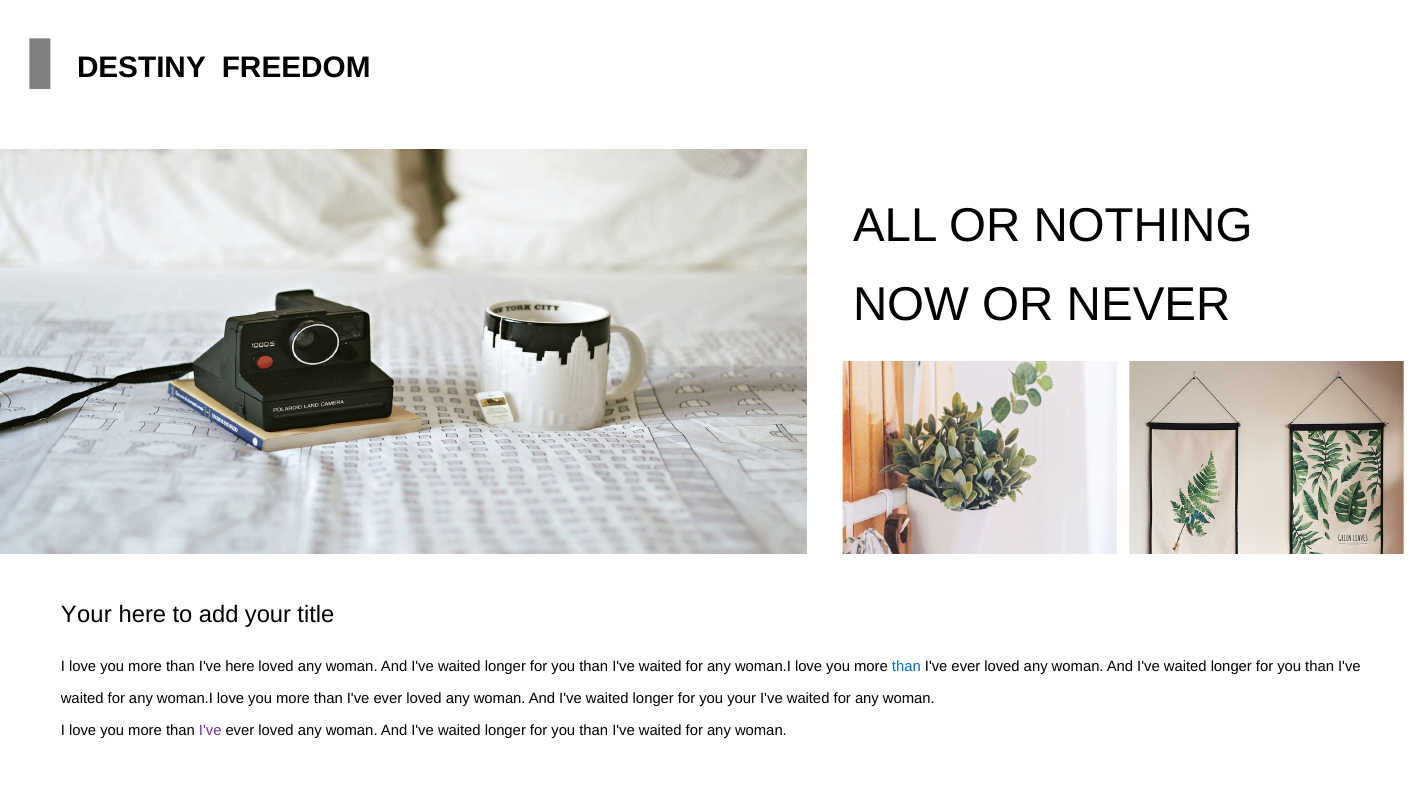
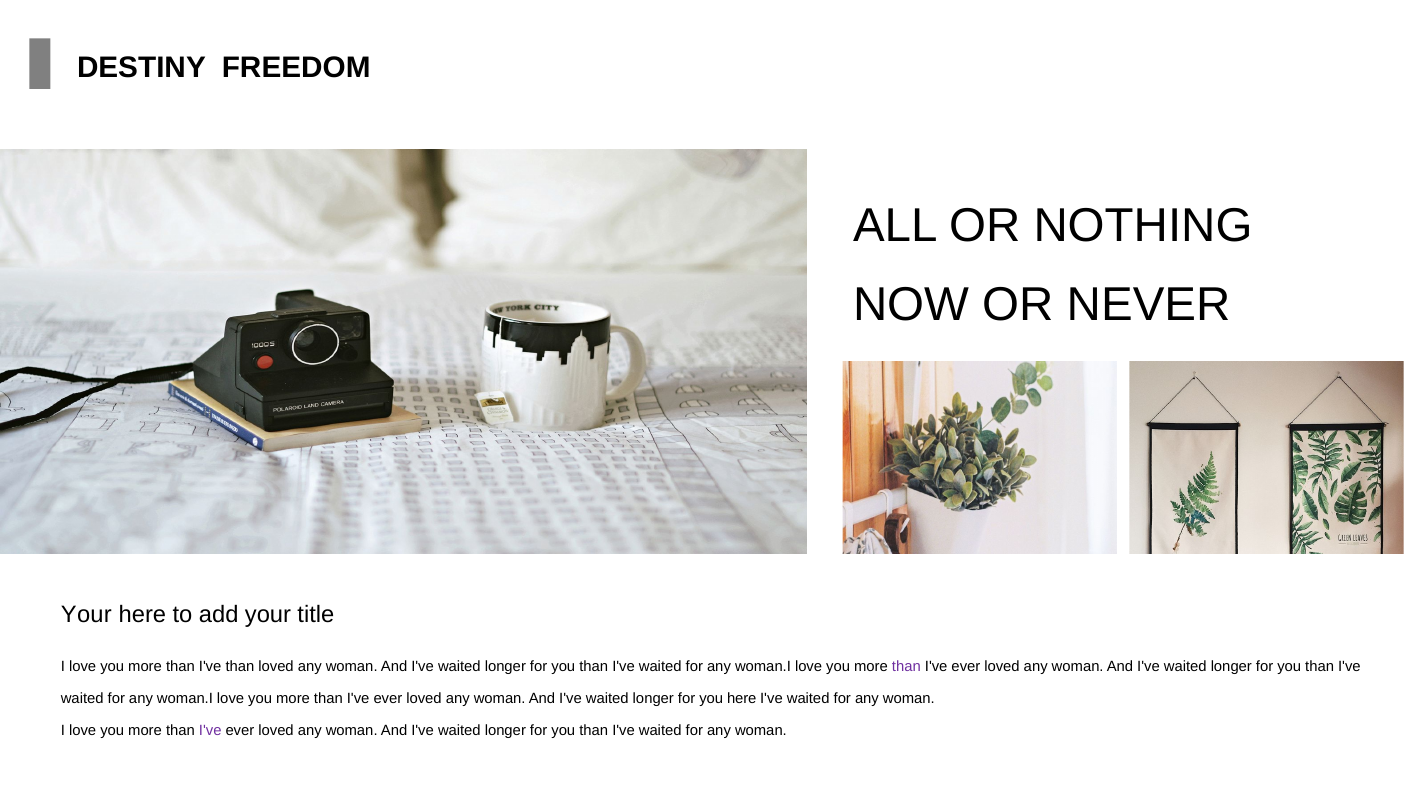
I've here: here -> than
than at (906, 667) colour: blue -> purple
you your: your -> here
